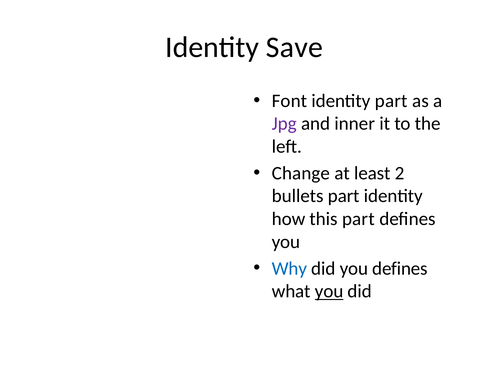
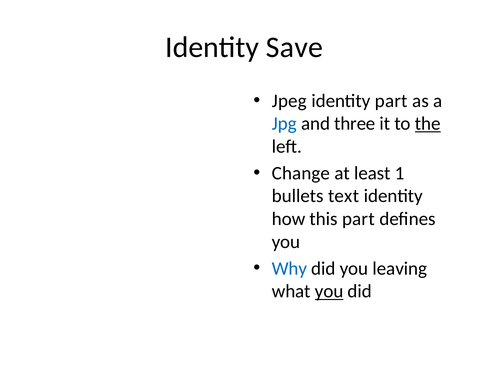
Font: Font -> Jpeg
Jpg colour: purple -> blue
inner: inner -> three
the underline: none -> present
2: 2 -> 1
bullets part: part -> text
you defines: defines -> leaving
